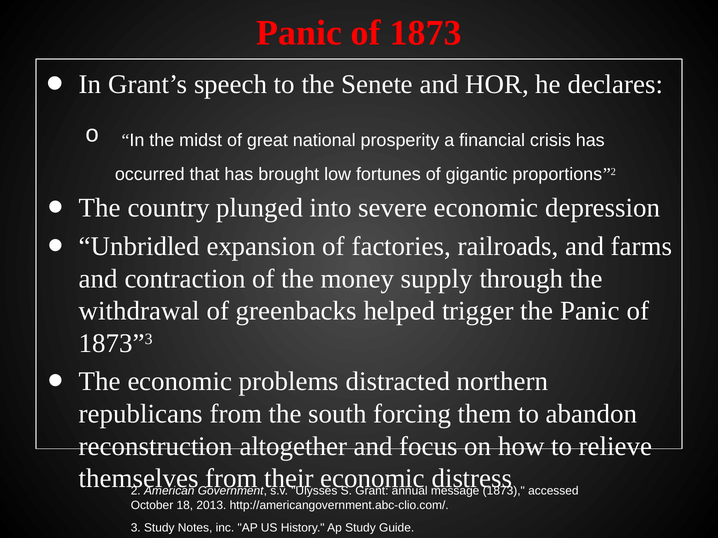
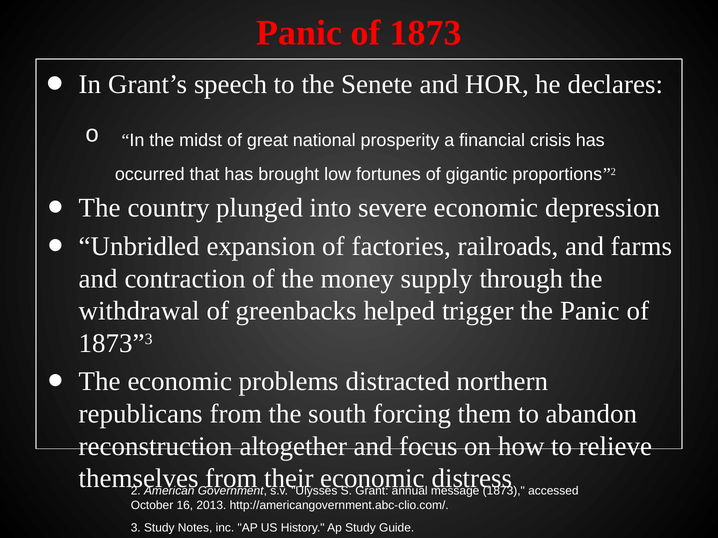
18: 18 -> 16
